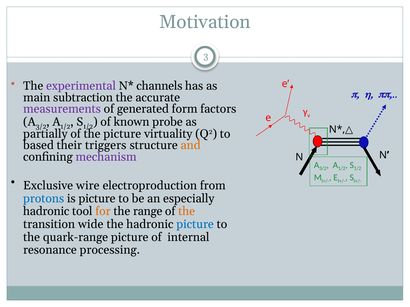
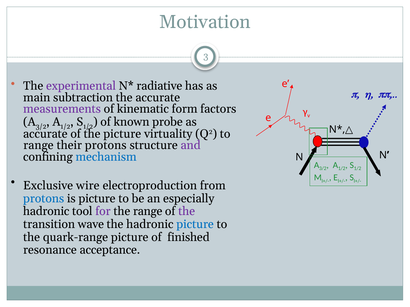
channels: channels -> radiative
generated: generated -> kinematic
partially at (45, 134): partially -> accurate
based at (38, 146): based -> range
their triggers: triggers -> protons
and colour: orange -> purple
mechanism colour: purple -> blue
for colour: orange -> purple
the at (187, 212) colour: orange -> purple
wide: wide -> wave
internal: internal -> finished
processing: processing -> acceptance
